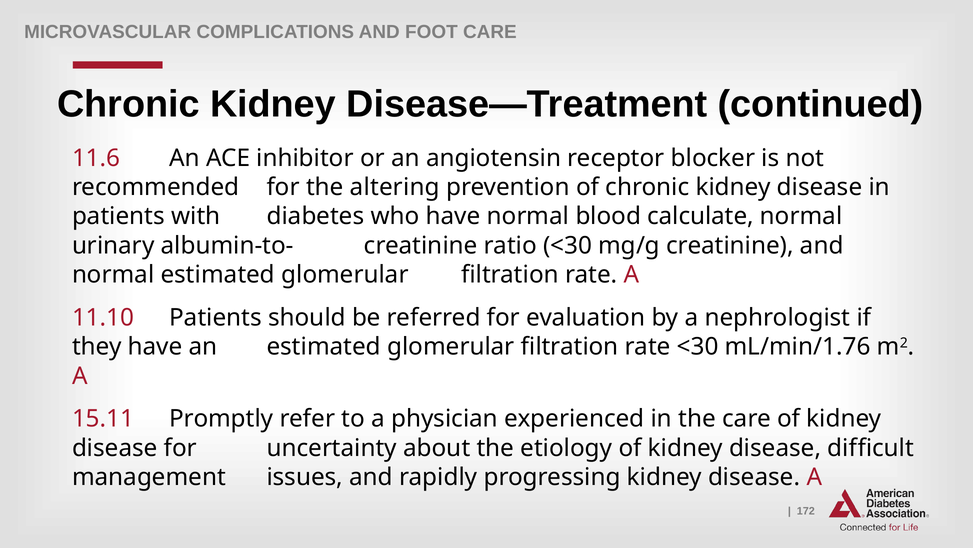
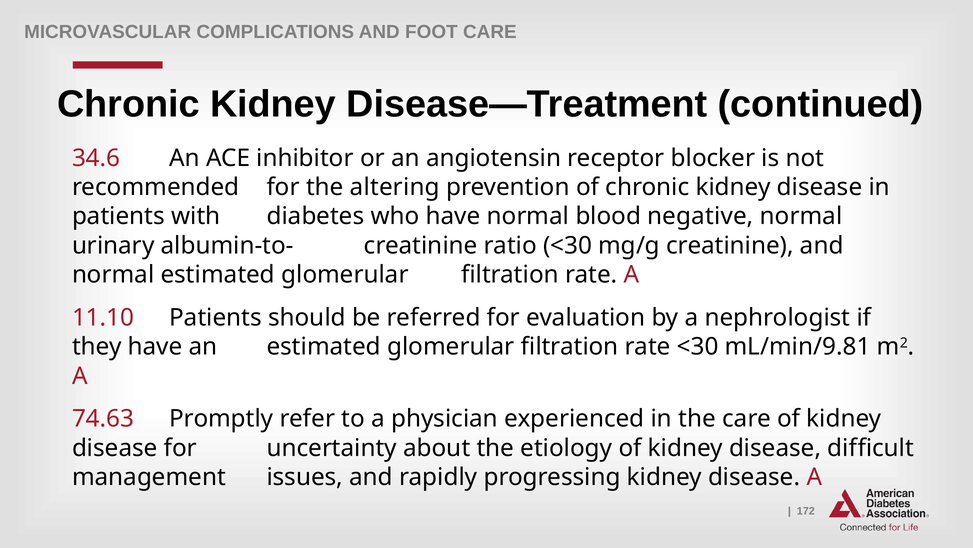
11.6: 11.6 -> 34.6
calculate: calculate -> negative
mL/min/1.76: mL/min/1.76 -> mL/min/9.81
15.11: 15.11 -> 74.63
